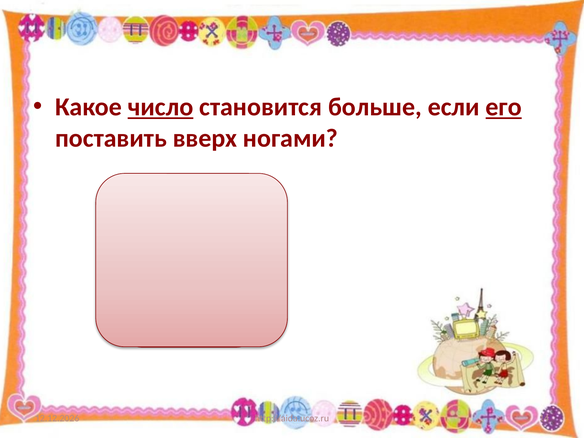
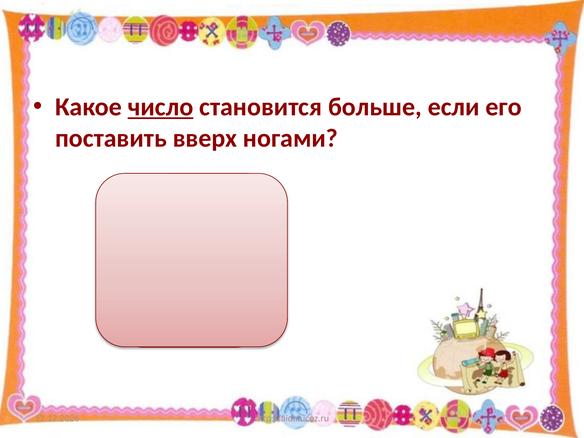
его underline: present -> none
